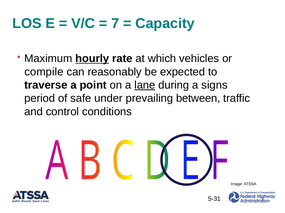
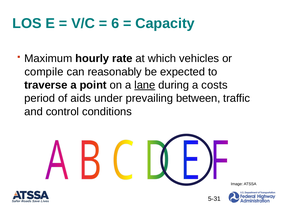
7: 7 -> 6
hourly underline: present -> none
signs: signs -> costs
safe: safe -> aids
